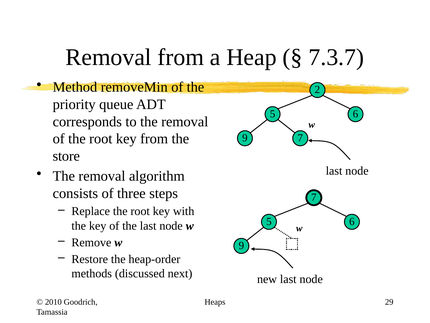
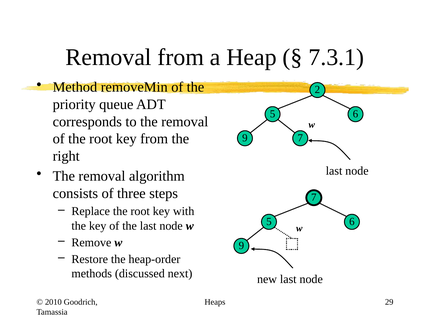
7.3.7: 7.3.7 -> 7.3.1
store: store -> right
